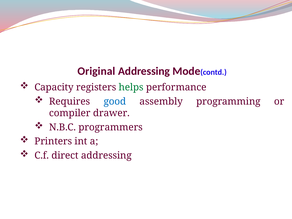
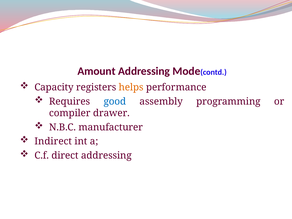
Original: Original -> Amount
helps colour: green -> orange
programmers: programmers -> manufacturer
Printers: Printers -> Indirect
